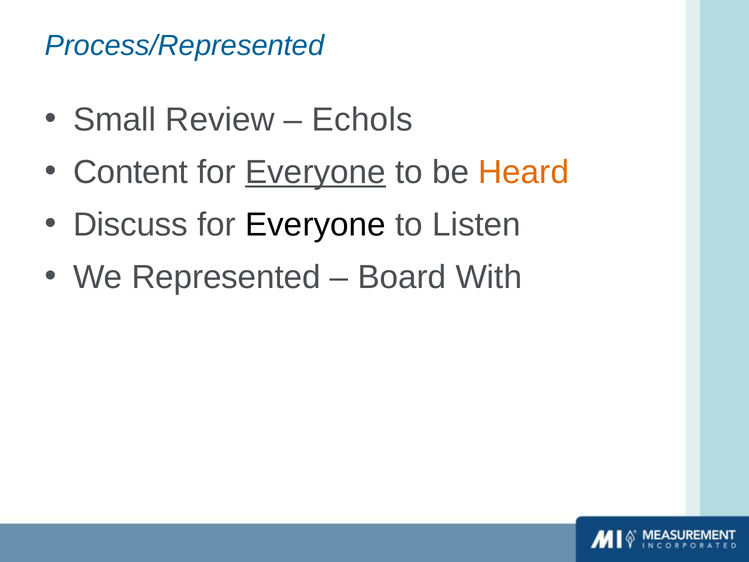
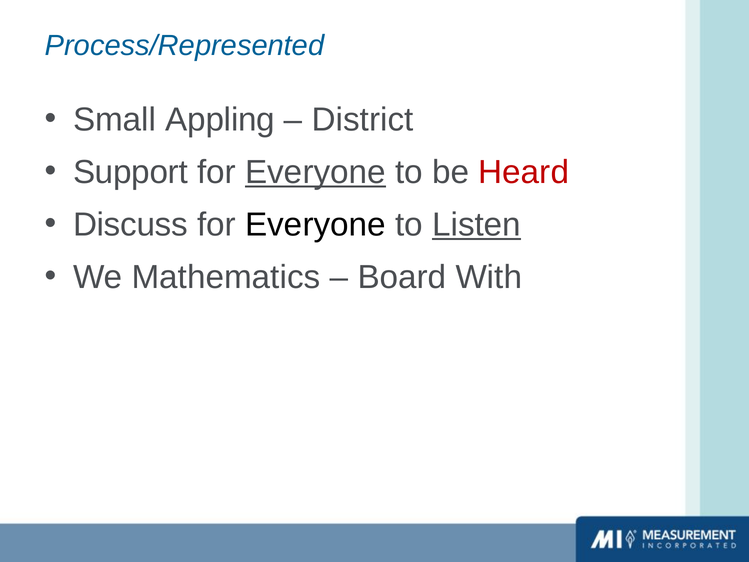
Review: Review -> Appling
Echols: Echols -> District
Content: Content -> Support
Heard colour: orange -> red
Listen underline: none -> present
Represented: Represented -> Mathematics
